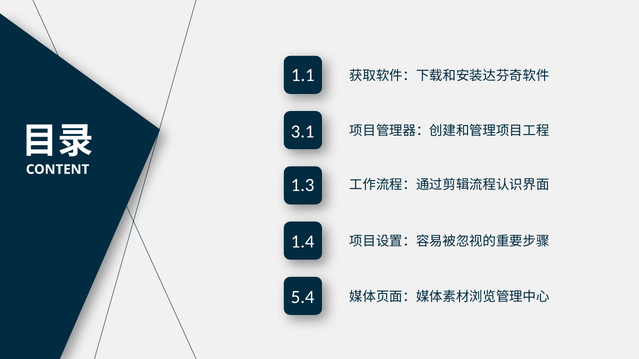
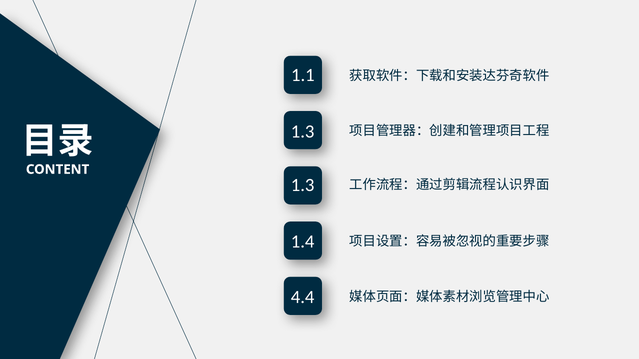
3.1 at (303, 132): 3.1 -> 1.3
5.4: 5.4 -> 4.4
